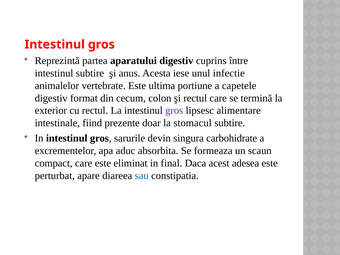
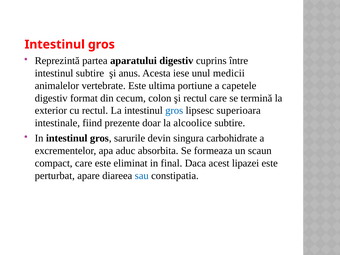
infectie: infectie -> medicii
gros at (174, 111) colour: purple -> blue
alimentare: alimentare -> superioara
stomacul: stomacul -> alcoolice
adesea: adesea -> lipazei
